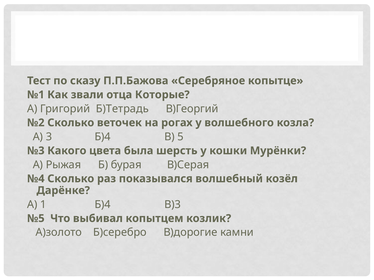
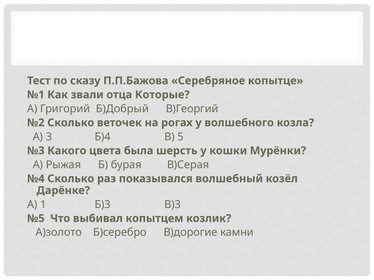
Б)Тетрадь: Б)Тетрадь -> Б)Добрый
1 Б)4: Б)4 -> Б)3
